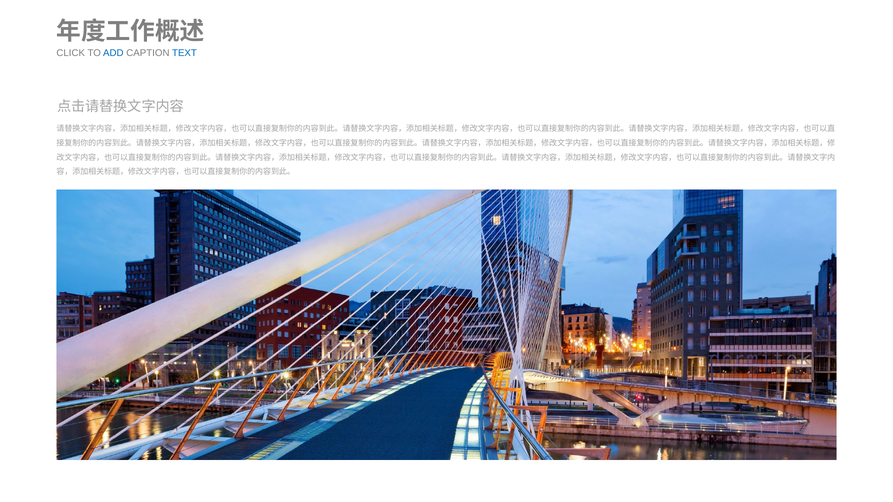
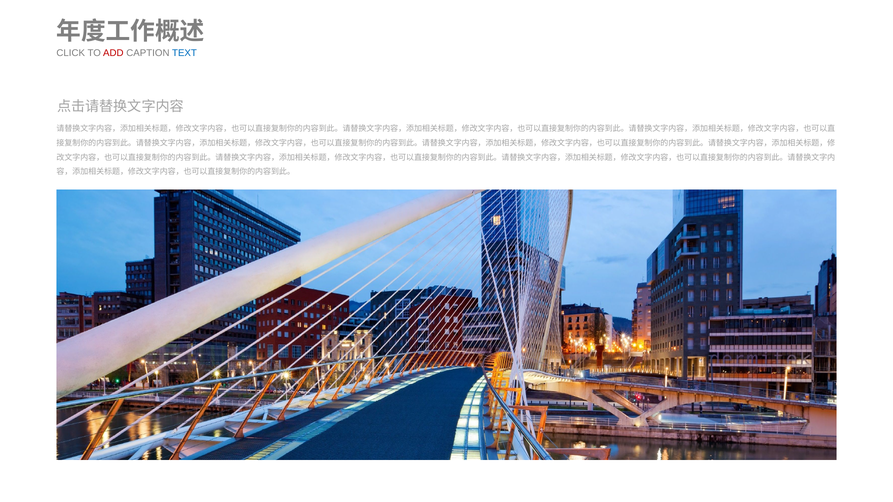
ADD colour: blue -> red
